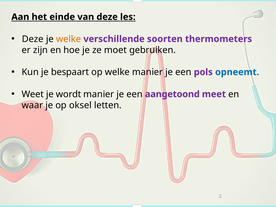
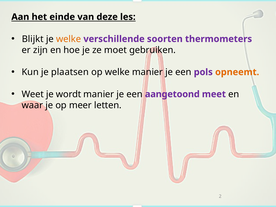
Deze at (33, 39): Deze -> Blijkt
bespaart: bespaart -> plaatsen
opneemt colour: blue -> orange
oksel: oksel -> meer
